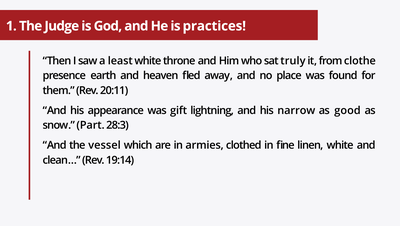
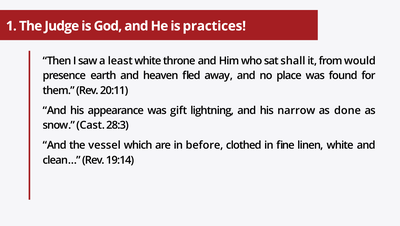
truly: truly -> shall
clothe: clothe -> would
good: good -> done
Part: Part -> Cast
armies: armies -> before
